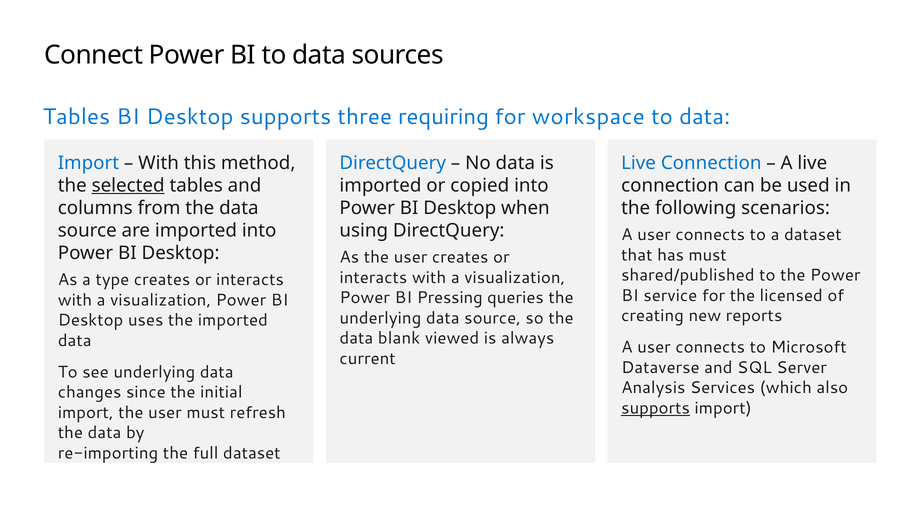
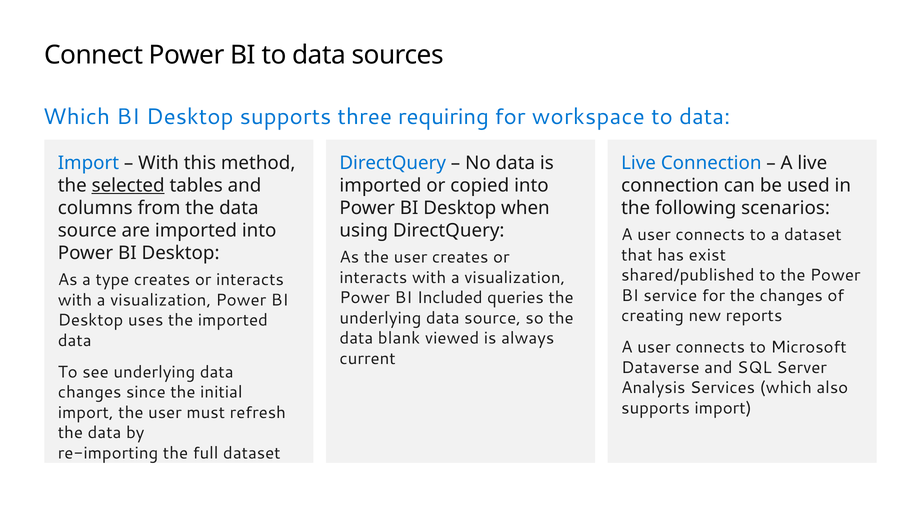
Tables at (76, 117): Tables -> Which
has must: must -> exist
the licensed: licensed -> changes
Pressing: Pressing -> Included
supports at (656, 408) underline: present -> none
